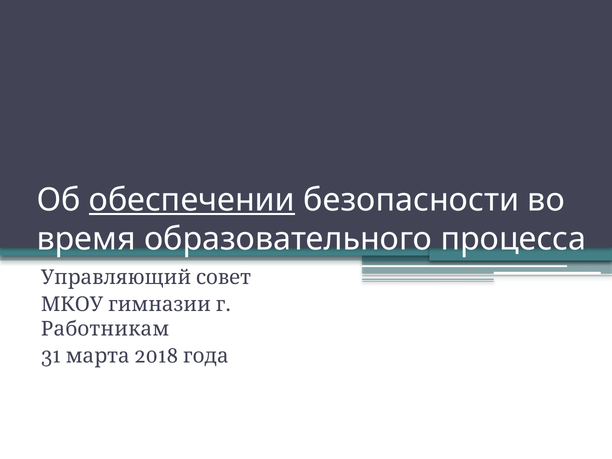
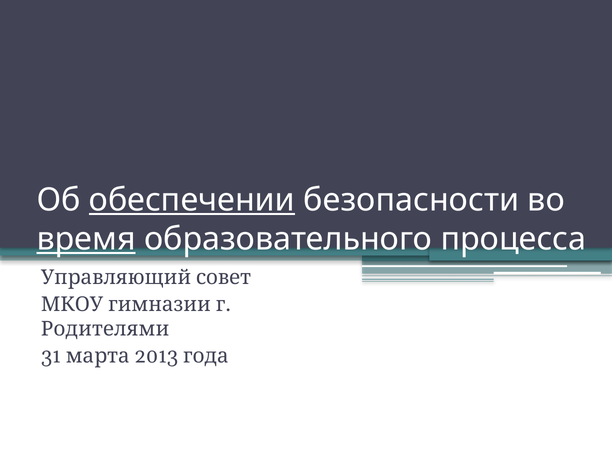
время underline: none -> present
Работникам: Работникам -> Родителями
2018: 2018 -> 2013
